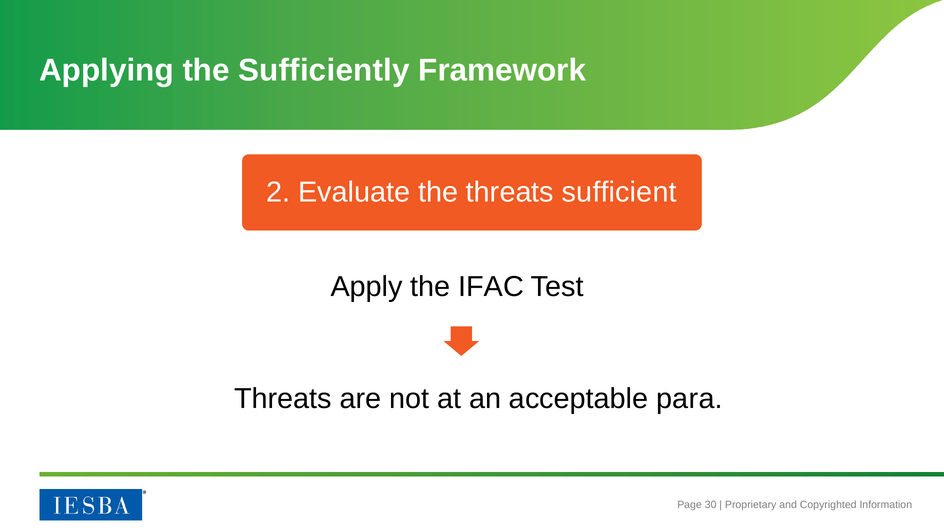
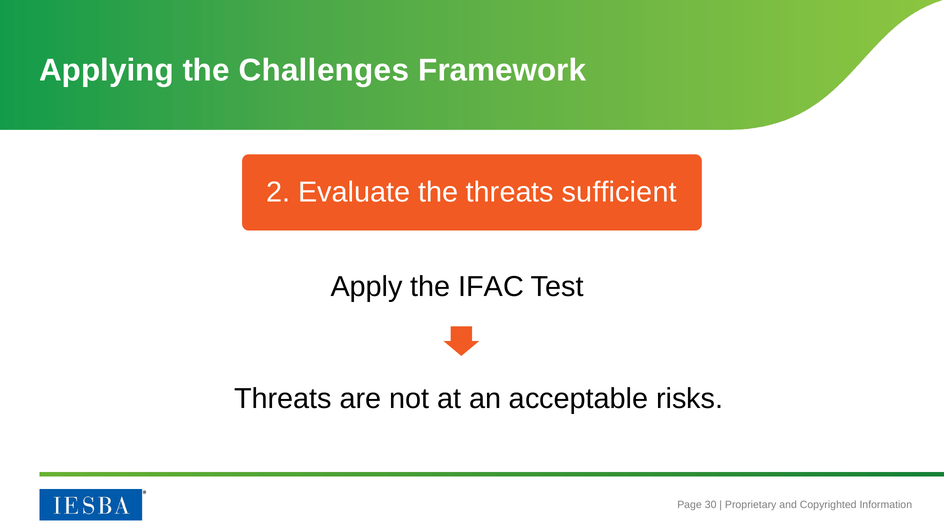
Sufficiently: Sufficiently -> Challenges
para: para -> risks
